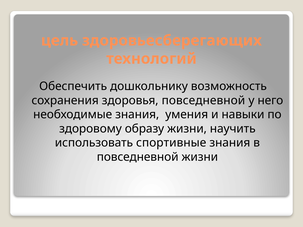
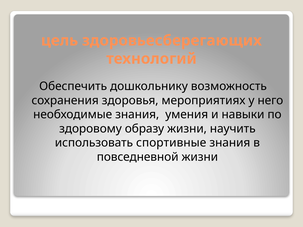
здоровья повседневной: повседневной -> мероприятиях
